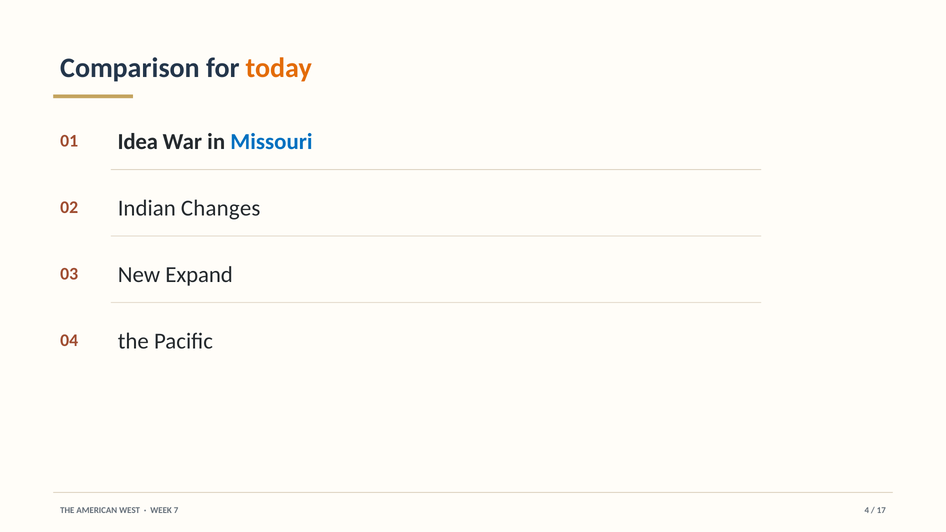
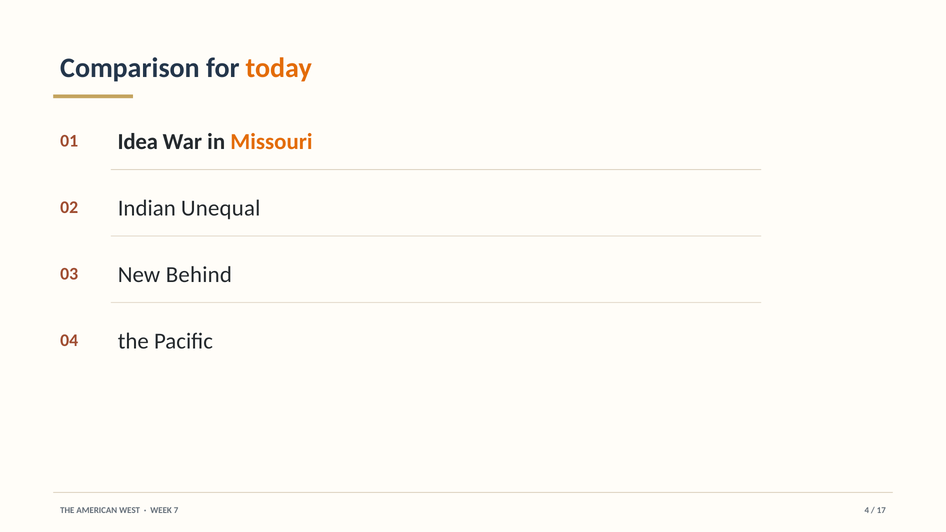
Missouri colour: blue -> orange
Changes: Changes -> Unequal
Expand: Expand -> Behind
